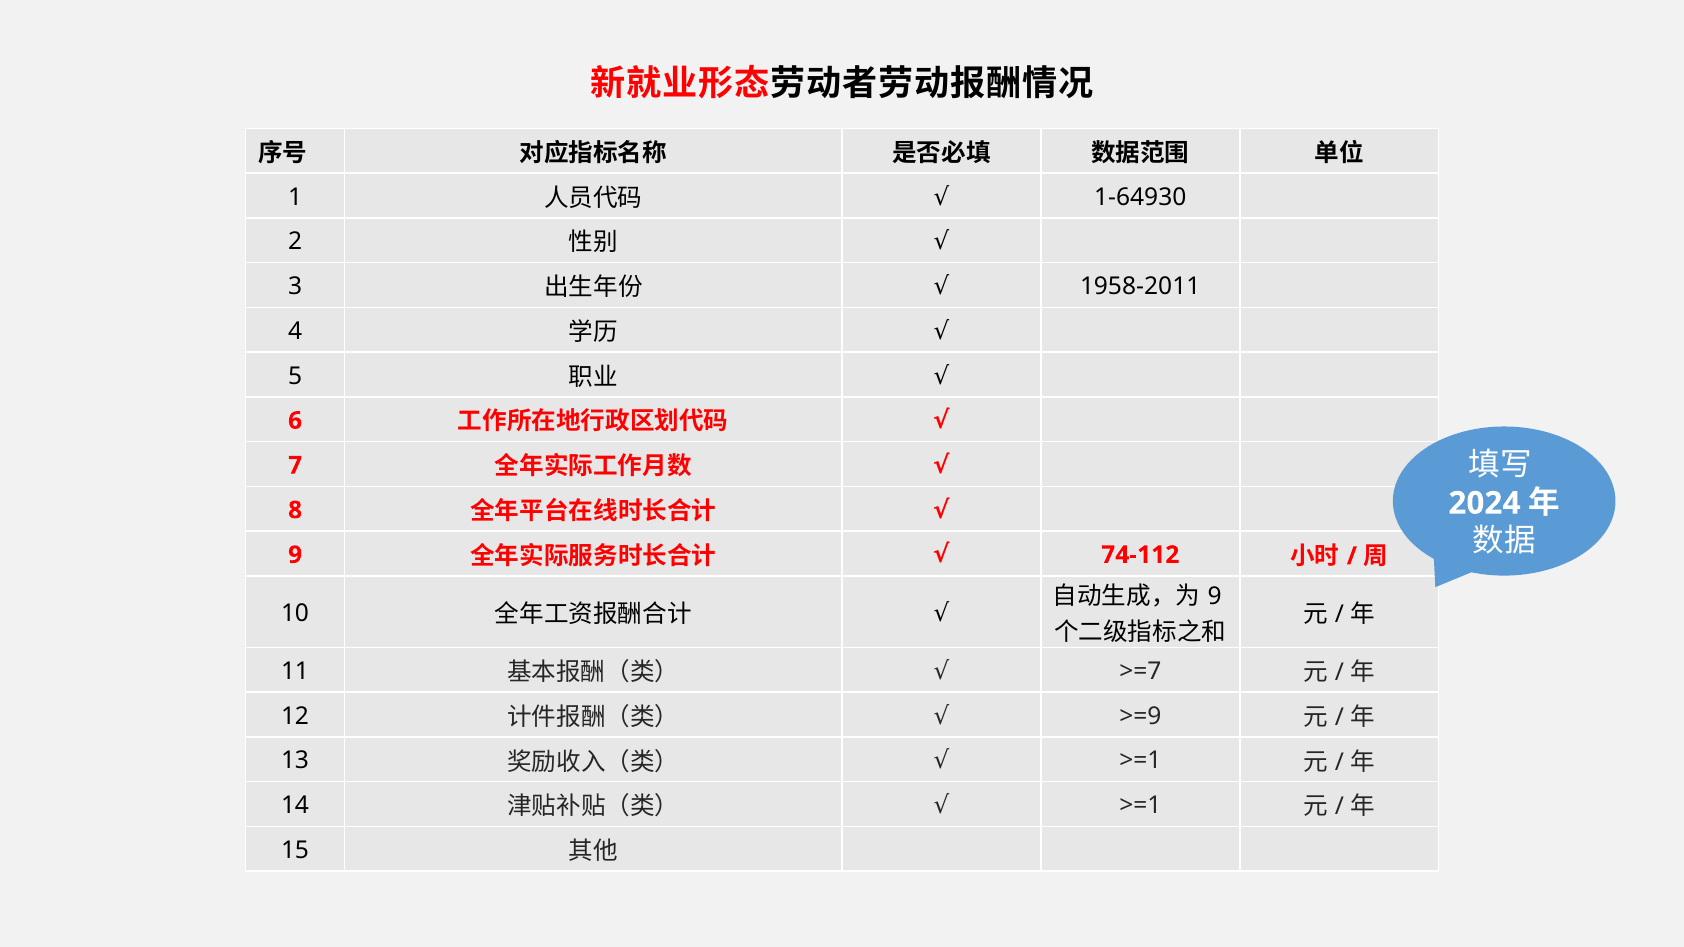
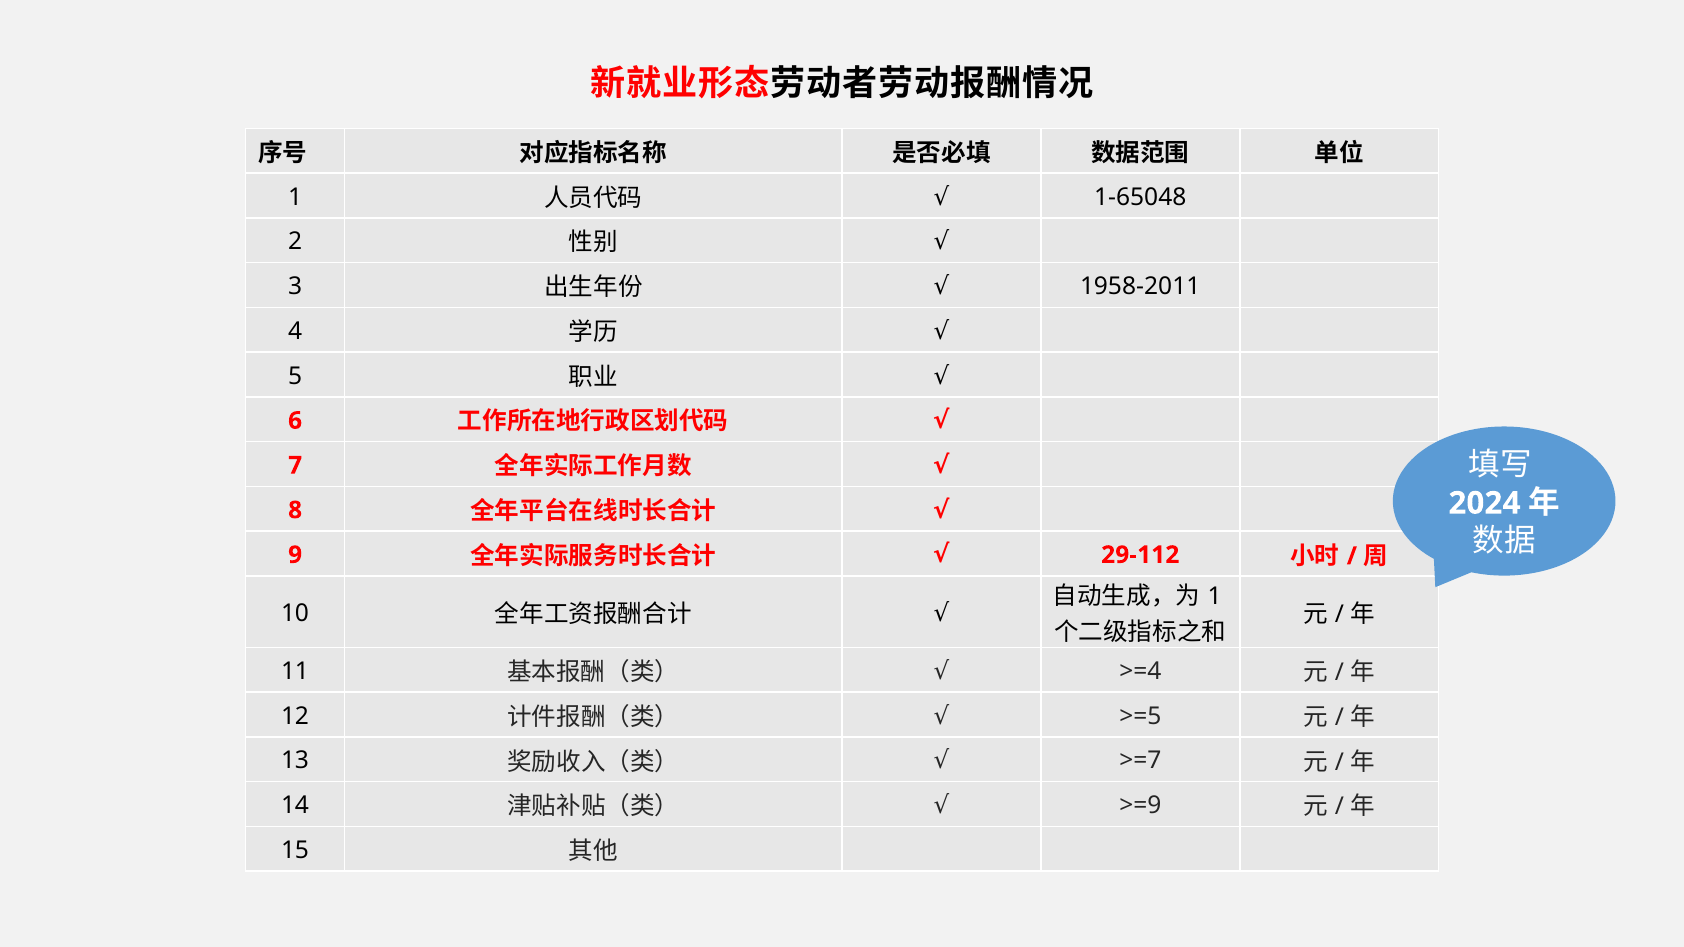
1-64930: 1-64930 -> 1-65048
74-112: 74-112 -> 29-112
9 at (1215, 596): 9 -> 1
>=7: >=7 -> >=4
>=9: >=9 -> >=5
>=1 at (1140, 761): >=1 -> >=7
>=1 at (1140, 806): >=1 -> >=9
